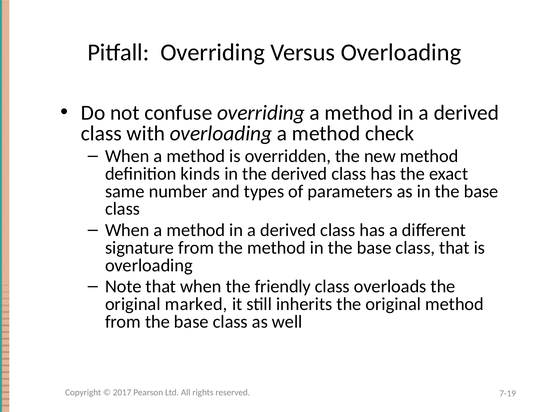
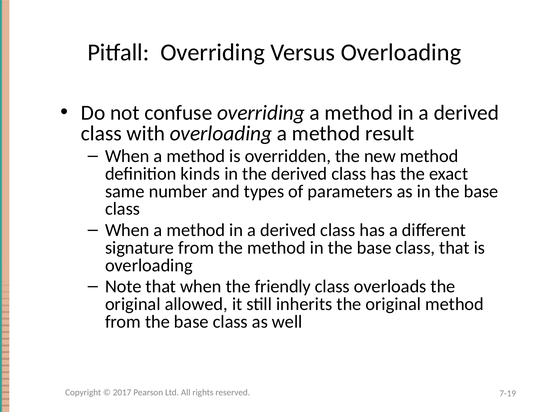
check: check -> result
marked: marked -> allowed
